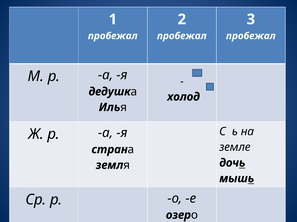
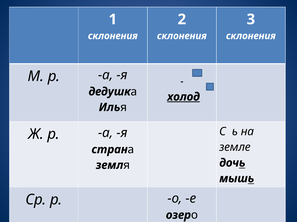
пробежал at (113, 36): пробежал -> склонения
пробежал at (182, 36): пробежал -> склонения
пробежал at (251, 36): пробежал -> склонения
холод underline: none -> present
